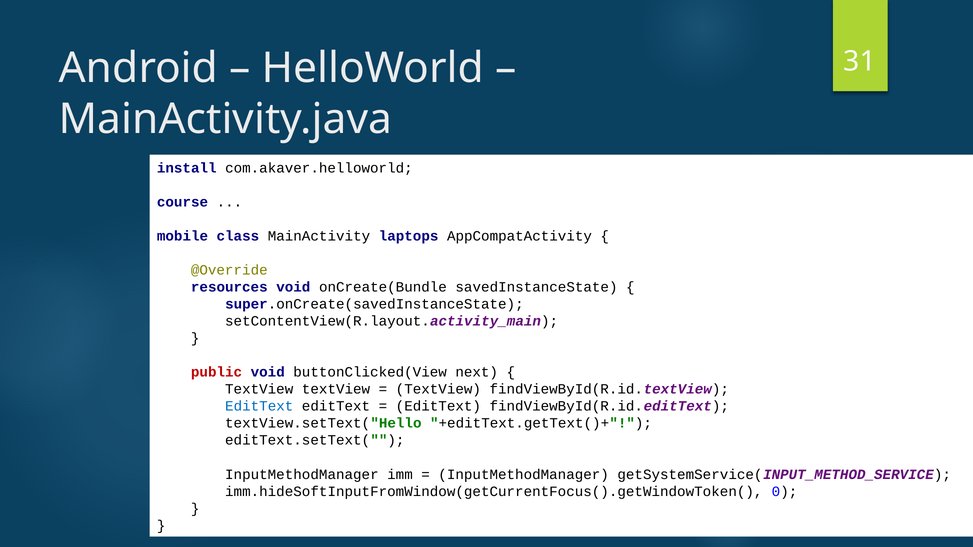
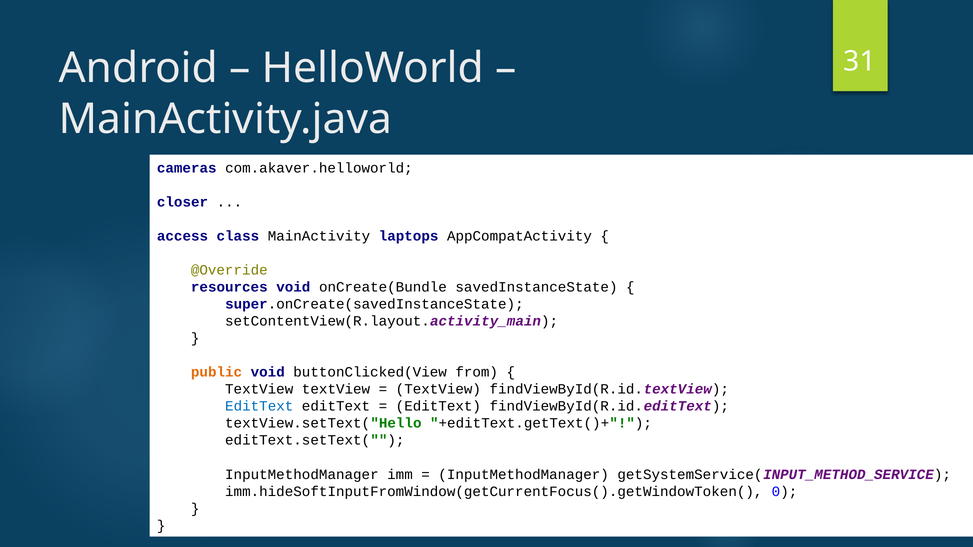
install: install -> cameras
course: course -> closer
mobile: mobile -> access
public colour: red -> orange
next: next -> from
